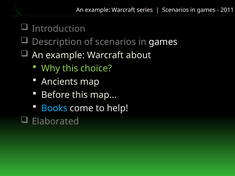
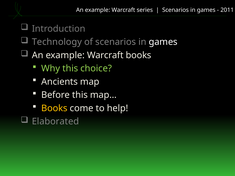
Description: Description -> Technology
Warcraft about: about -> books
Books at (54, 108) colour: light blue -> yellow
